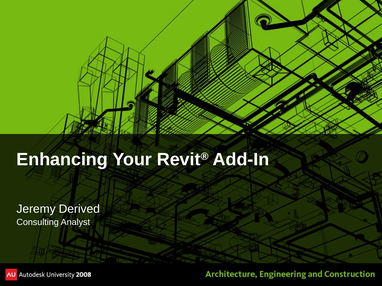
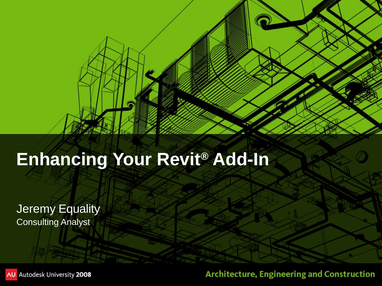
Derived: Derived -> Equality
